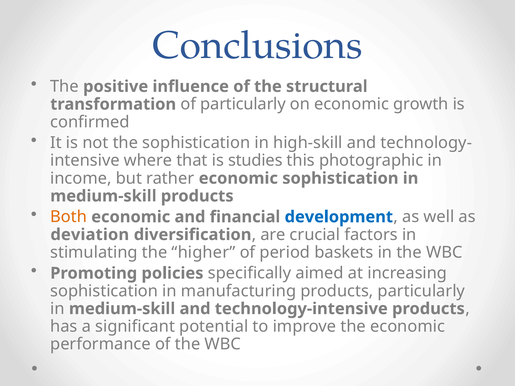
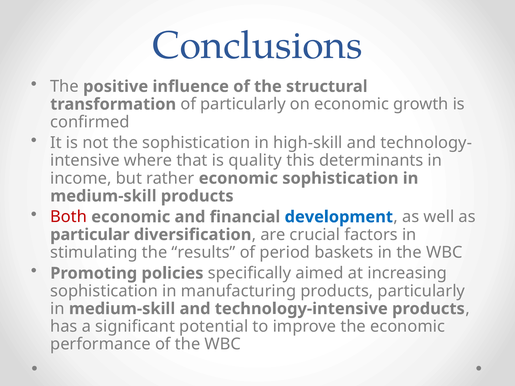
studies: studies -> quality
photographic: photographic -> determinants
Both colour: orange -> red
deviation: deviation -> particular
higher: higher -> results
